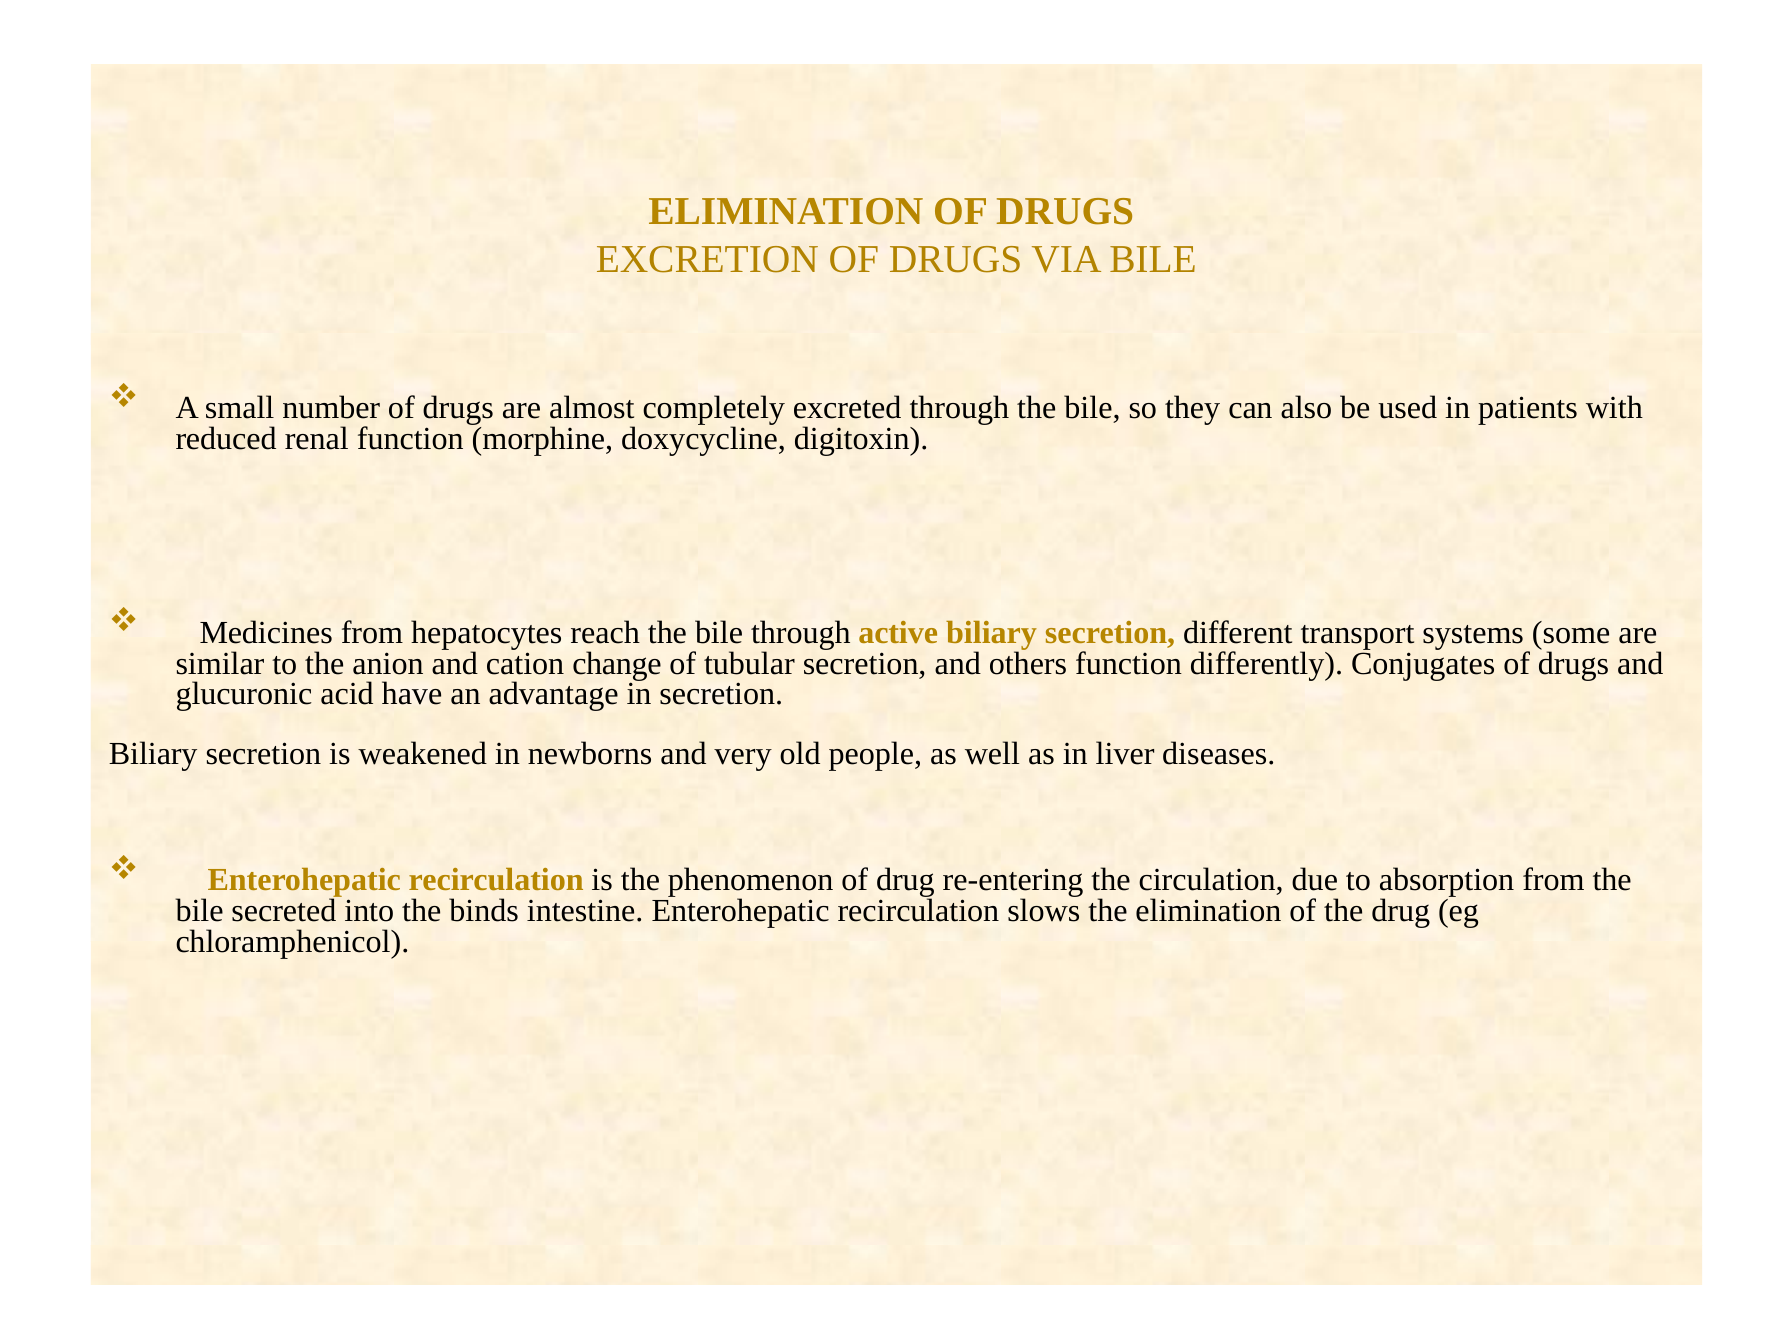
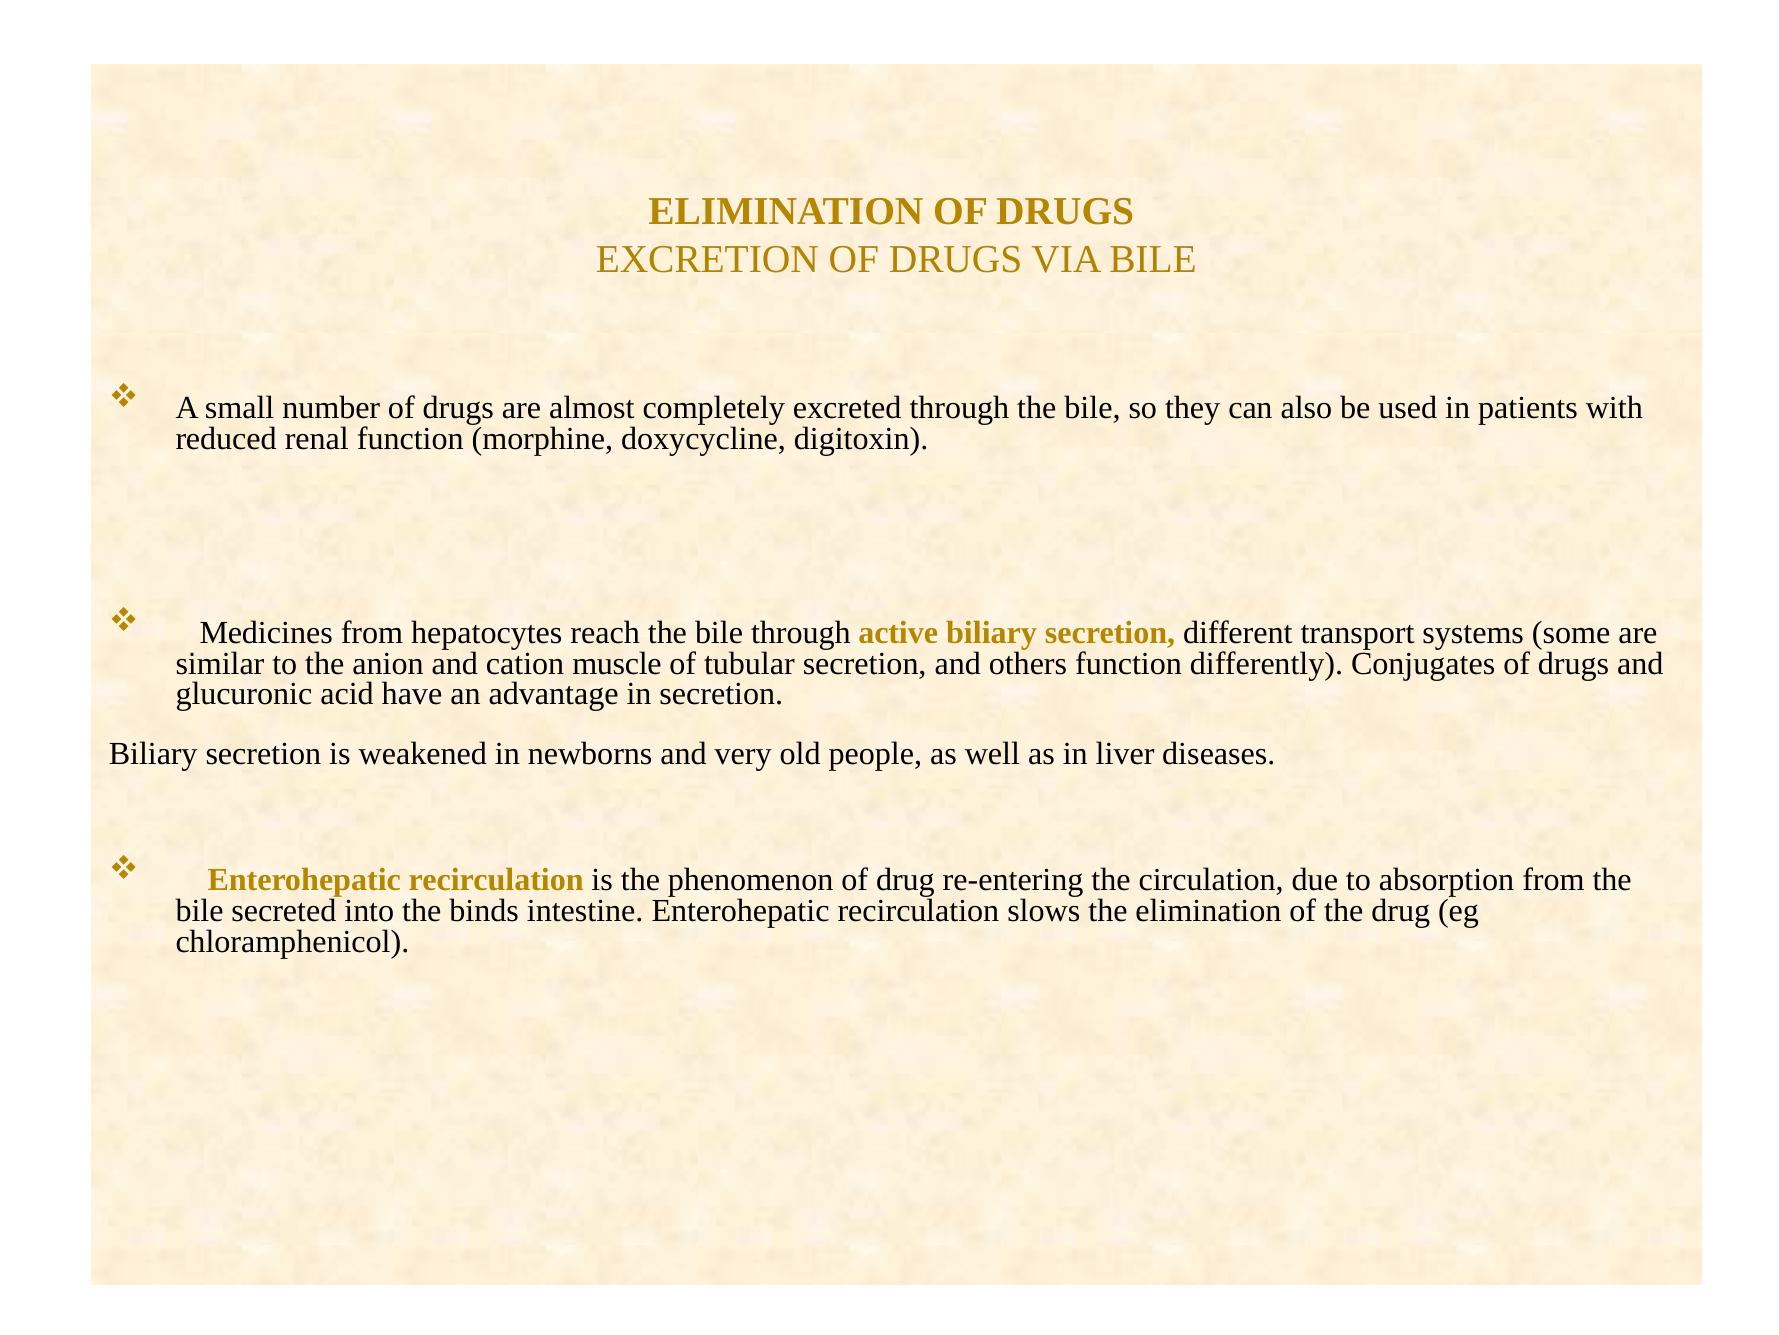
change: change -> muscle
